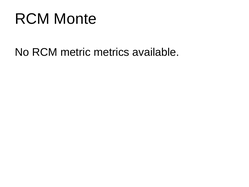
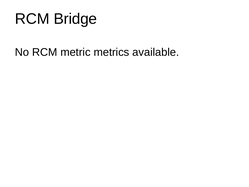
Monte: Monte -> Bridge
